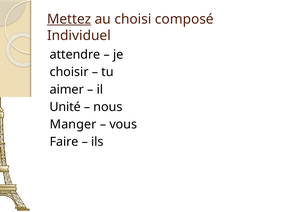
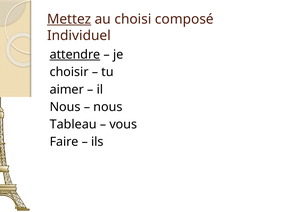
attendre underline: none -> present
Unité at (65, 107): Unité -> Nous
Manger: Manger -> Tableau
